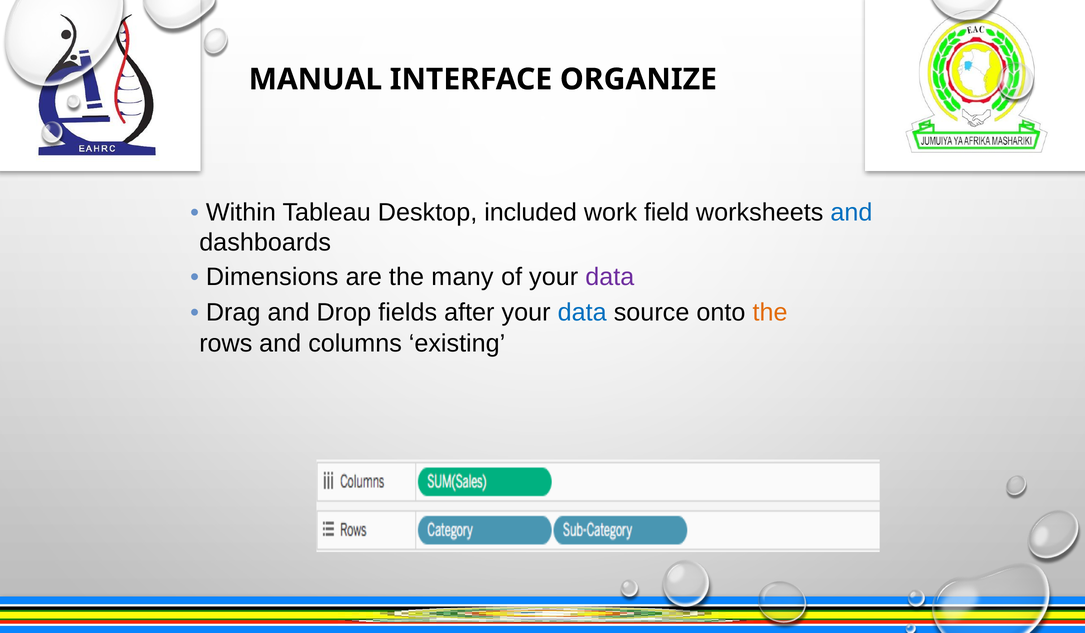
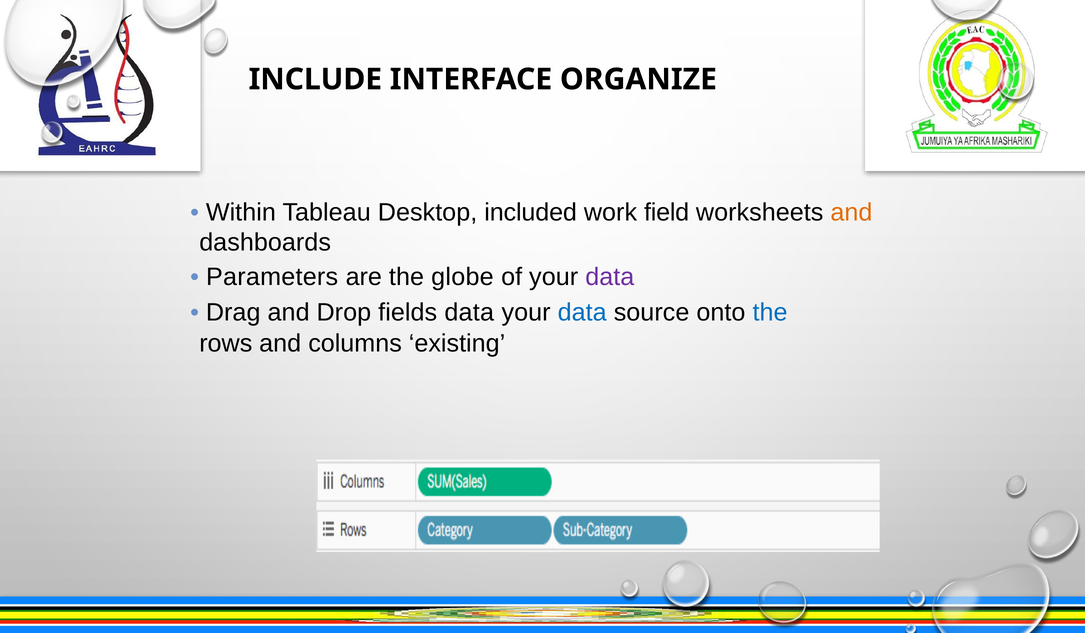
MANUAL: MANUAL -> INCLUDE
and at (851, 212) colour: blue -> orange
Dimensions: Dimensions -> Parameters
many: many -> globe
fields after: after -> data
the at (770, 313) colour: orange -> blue
